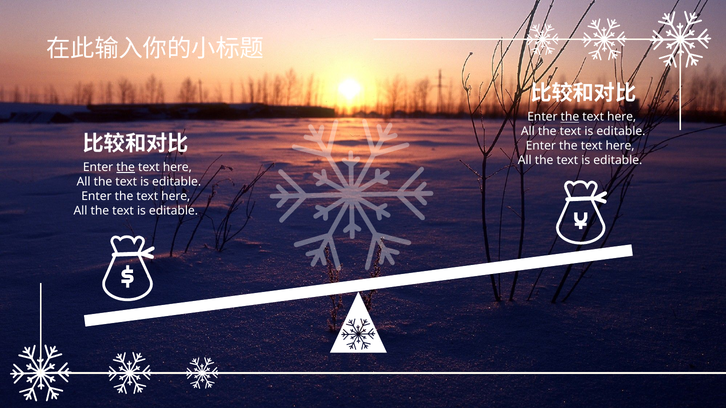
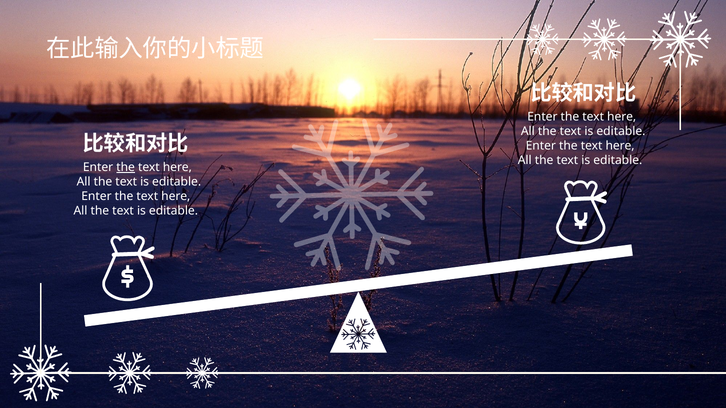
the at (570, 117) underline: present -> none
